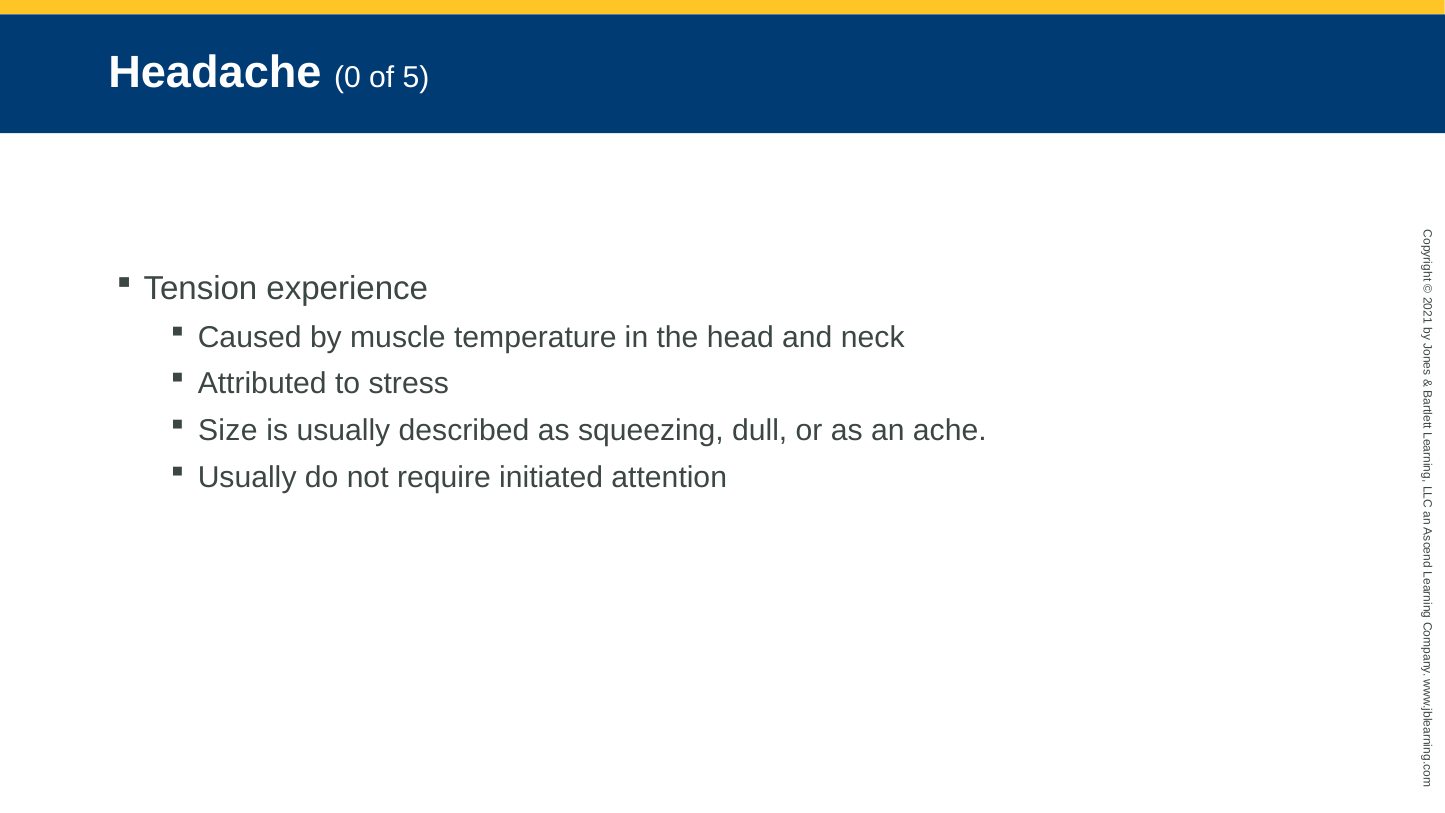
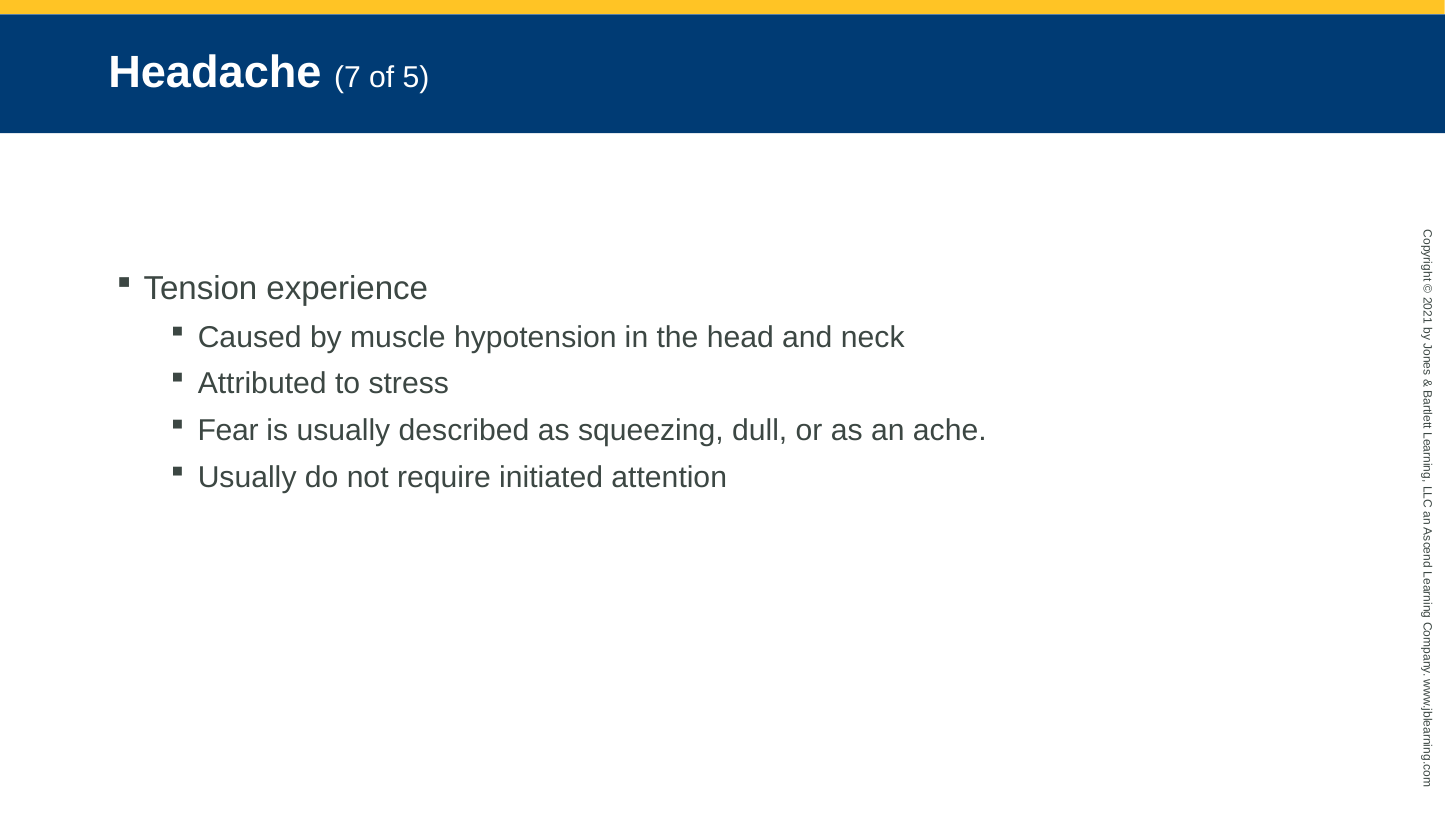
Headache 0: 0 -> 7
temperature: temperature -> hypotension
Size: Size -> Fear
